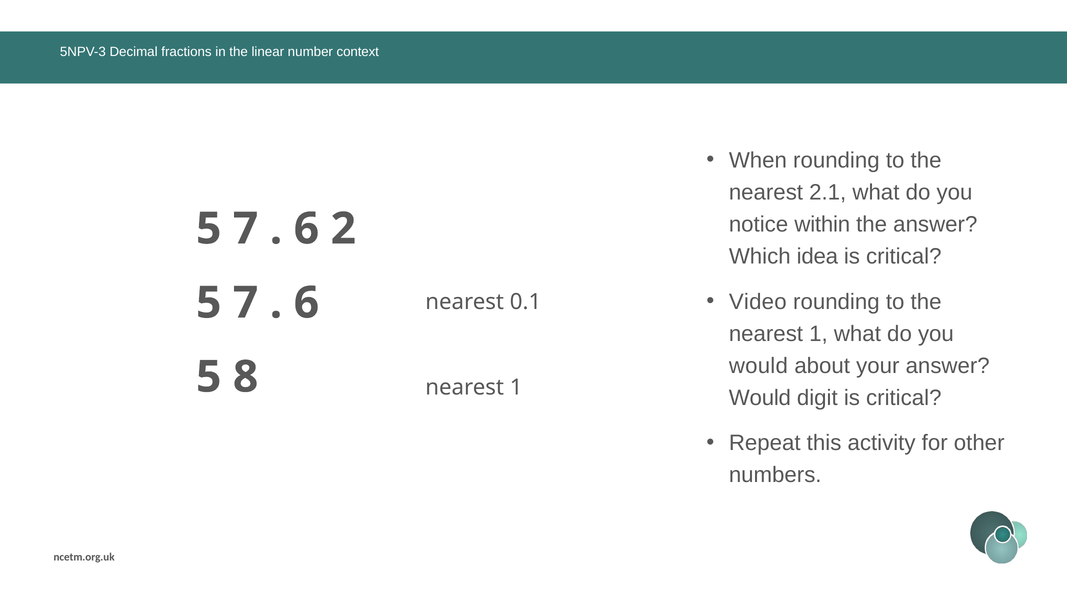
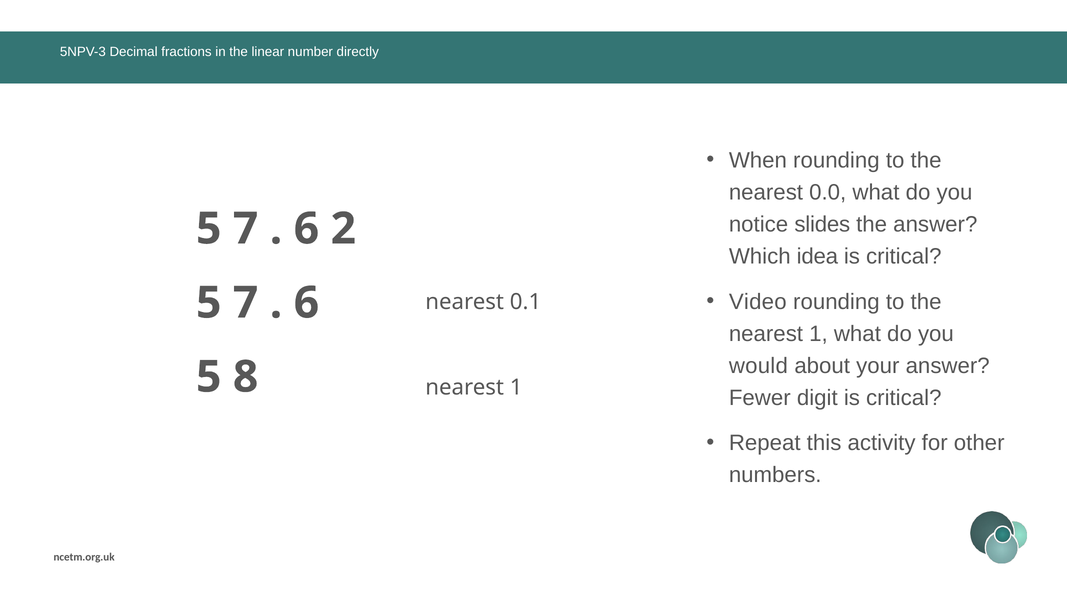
context: context -> directly
2.1: 2.1 -> 0.0
within: within -> slides
Would at (760, 398): Would -> Fewer
